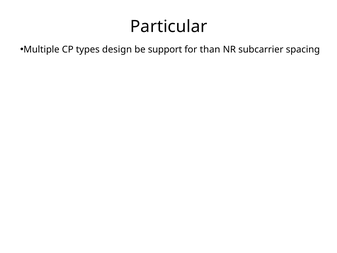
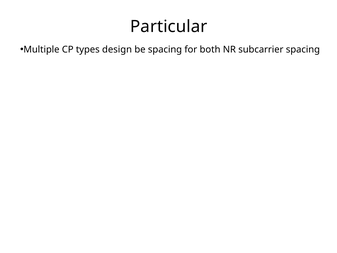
be support: support -> spacing
than: than -> both
